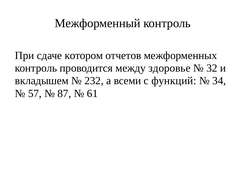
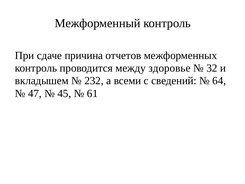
котором: котором -> причина
функций: функций -> сведений
34: 34 -> 64
57: 57 -> 47
87: 87 -> 45
